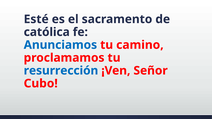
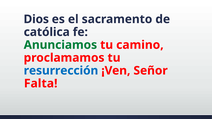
Esté: Esté -> Dios
Anunciamos colour: blue -> green
Cubo: Cubo -> Falta
